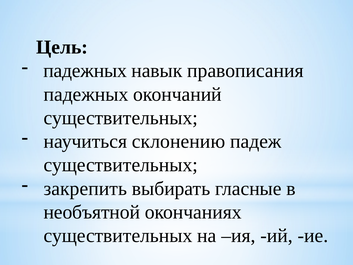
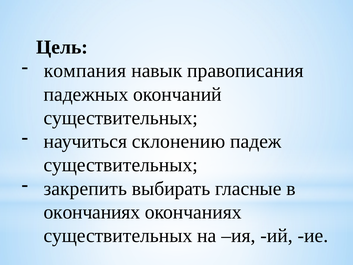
падежных at (85, 71): падежных -> компания
необъятной at (92, 212): необъятной -> окончаниях
